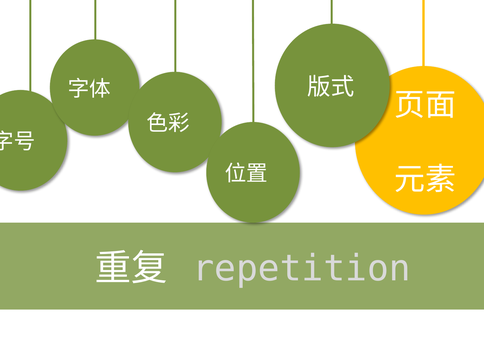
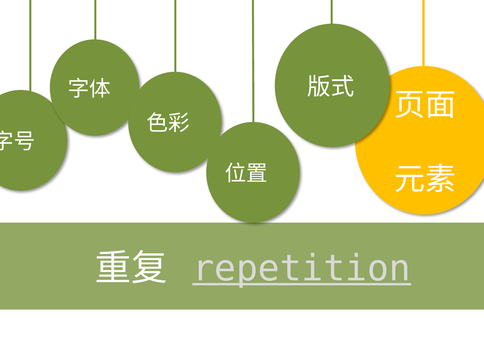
repetition underline: none -> present
